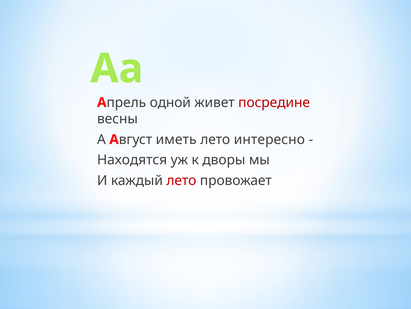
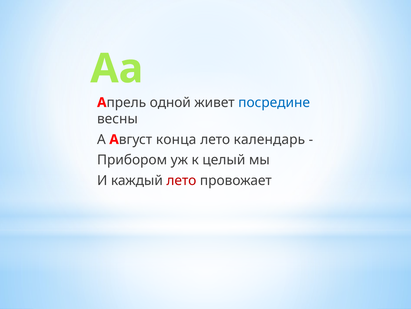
посредине colour: red -> blue
иметь: иметь -> конца
интересно: интересно -> календарь
Находятся: Находятся -> Прибором
дворы: дворы -> целый
